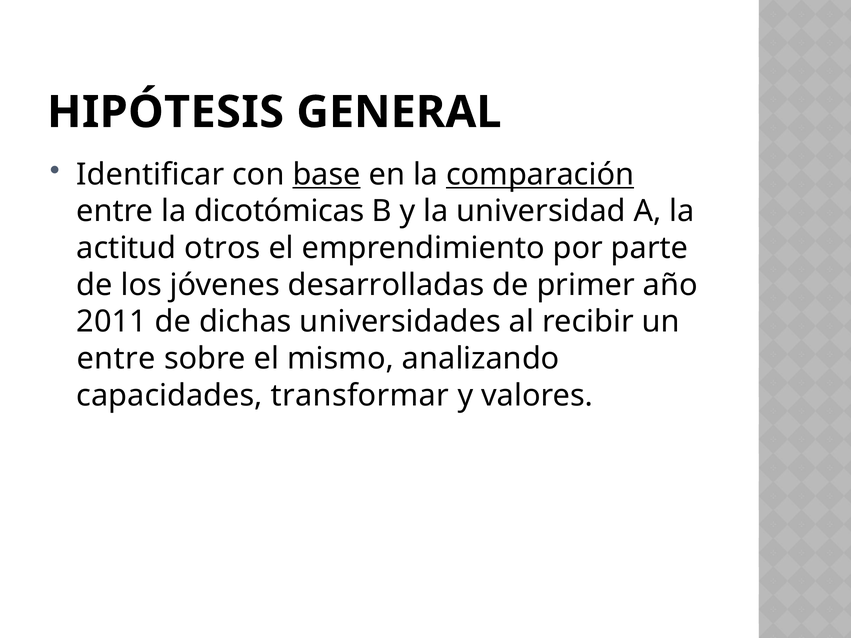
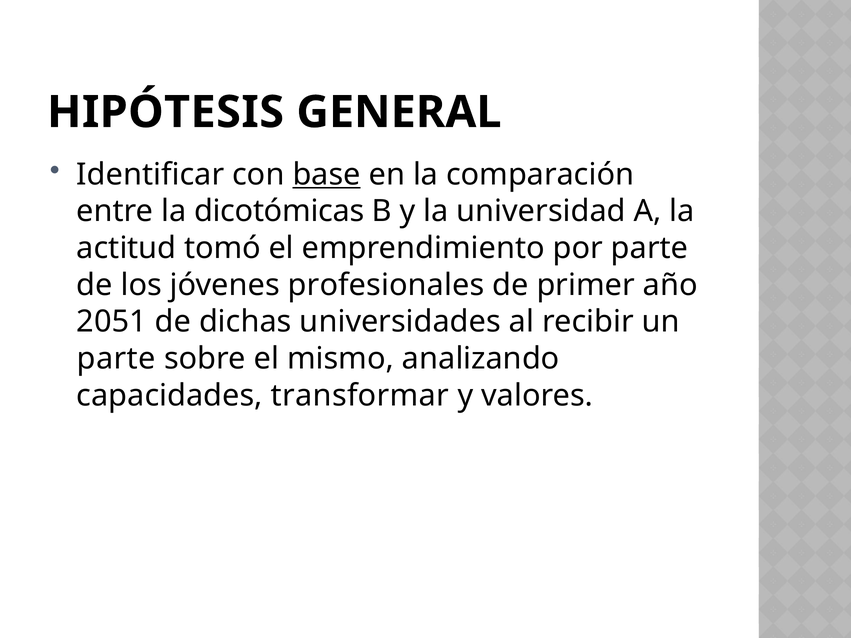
comparación underline: present -> none
otros: otros -> tomó
desarrolladas: desarrolladas -> profesionales
2011: 2011 -> 2051
entre at (116, 359): entre -> parte
